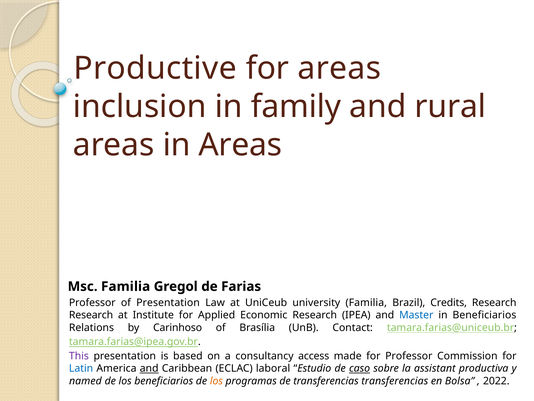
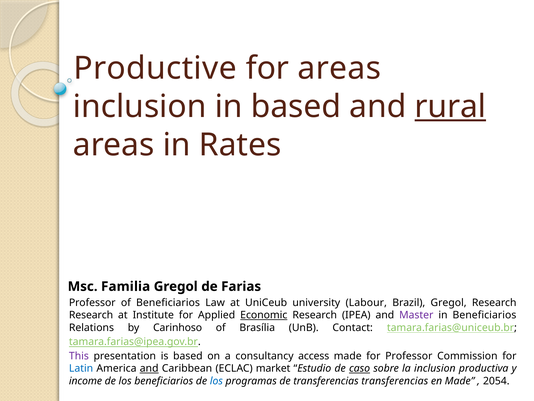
in family: family -> based
rural underline: none -> present
in Areas: Areas -> Rates
of Presentation: Presentation -> Beneficiarios
university Familia: Familia -> Labour
Brazil Credits: Credits -> Gregol
Economic underline: none -> present
Master colour: blue -> purple
laboral: laboral -> market
la assistant: assistant -> inclusion
named: named -> income
los at (216, 381) colour: orange -> blue
en Bolsa: Bolsa -> Made
2022: 2022 -> 2054
